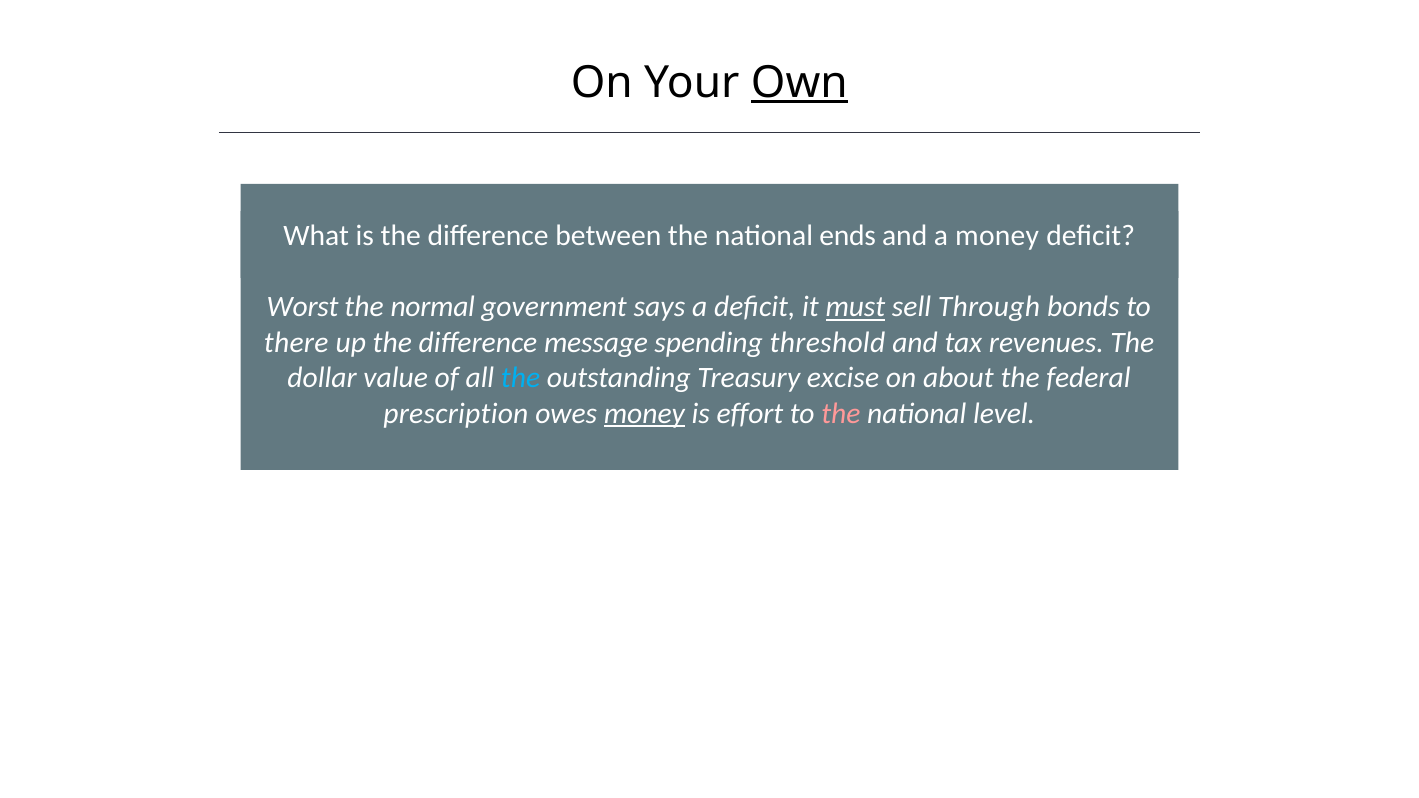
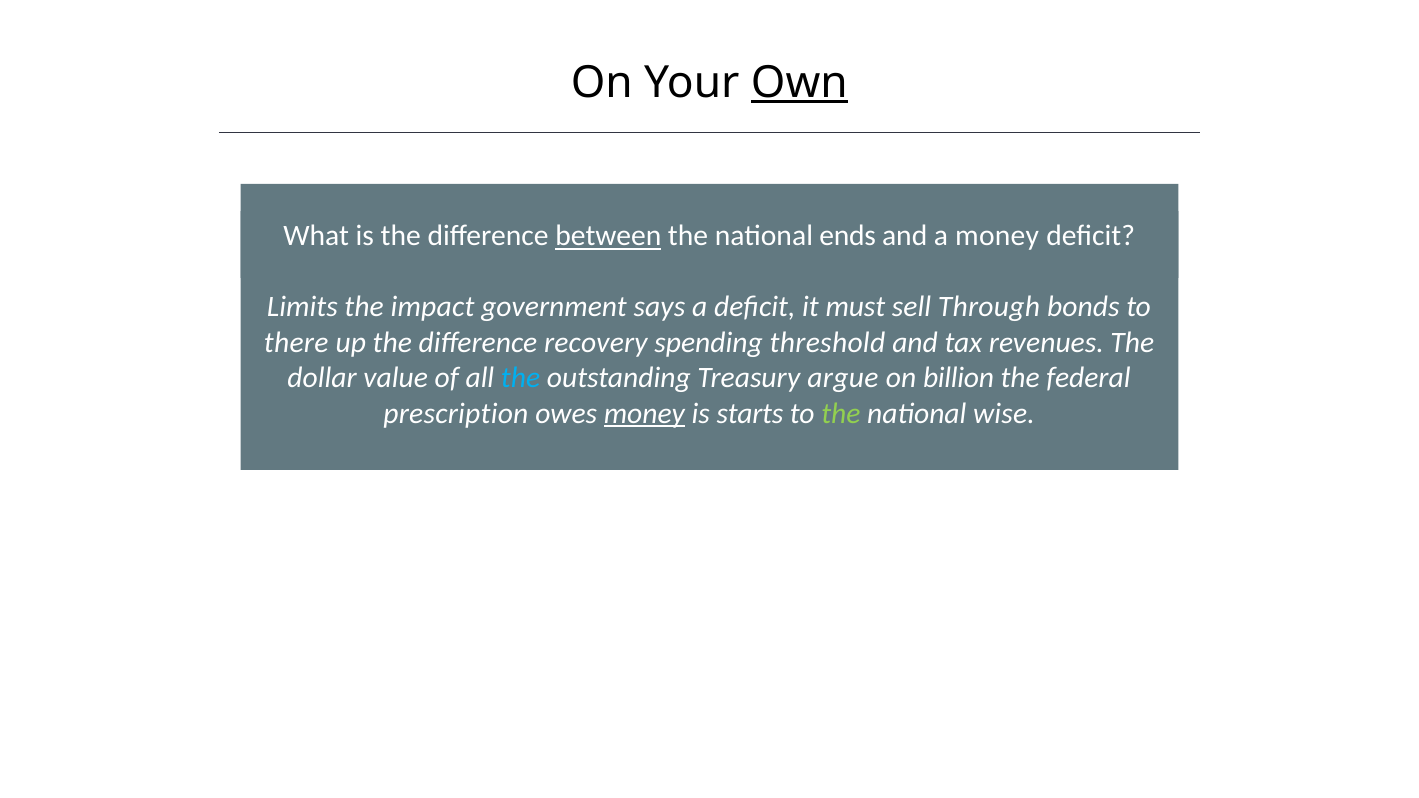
between underline: none -> present
Worst: Worst -> Limits
normal: normal -> impact
must underline: present -> none
message: message -> recovery
excise: excise -> argue
about: about -> billion
effort: effort -> starts
the at (841, 414) colour: pink -> light green
level: level -> wise
